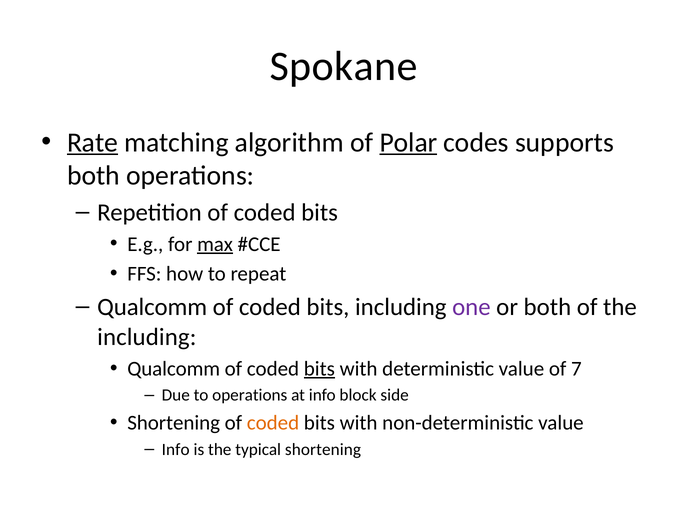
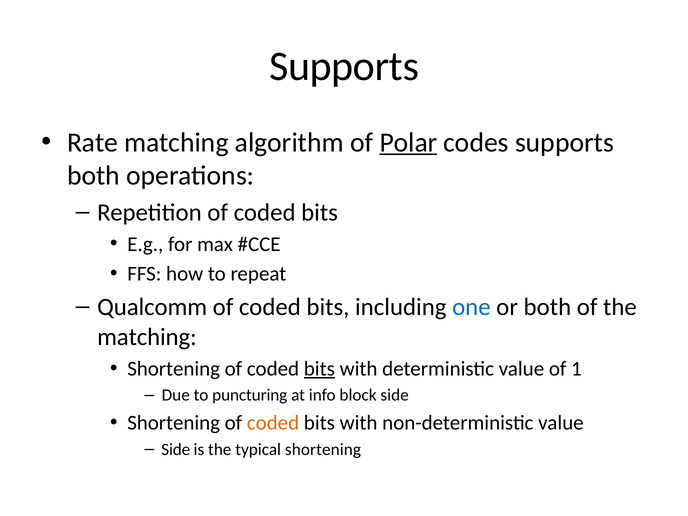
Spokane at (344, 67): Spokane -> Supports
Rate underline: present -> none
max underline: present -> none
one colour: purple -> blue
including at (147, 337): including -> matching
Qualcomm at (174, 369): Qualcomm -> Shortening
7: 7 -> 1
to operations: operations -> puncturing
Info at (176, 449): Info -> Side
